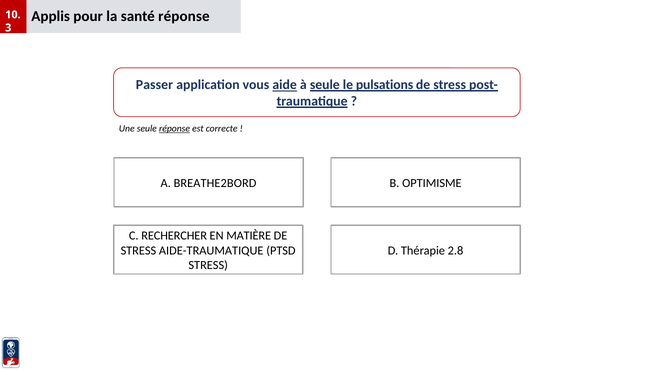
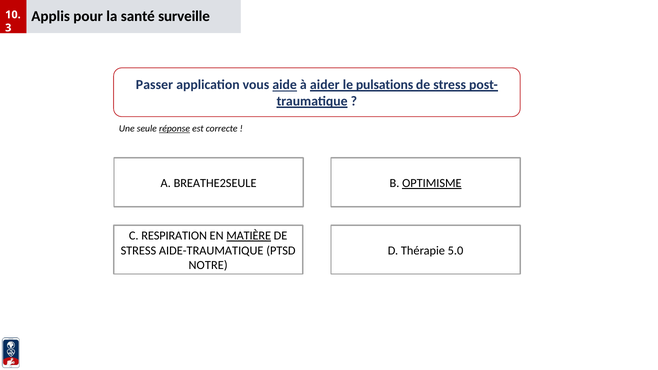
réponse at (184, 16): réponse -> surveille
à seule: seule -> aider
BREATHE2BORD: BREATHE2BORD -> BREATHE2SEULE
OPTIMISME underline: none -> present
RECHERCHER: RECHERCHER -> RESPIRATION
MATIÈRE underline: none -> present
2.8: 2.8 -> 5.0
STRESS at (208, 265): STRESS -> NOTRE
